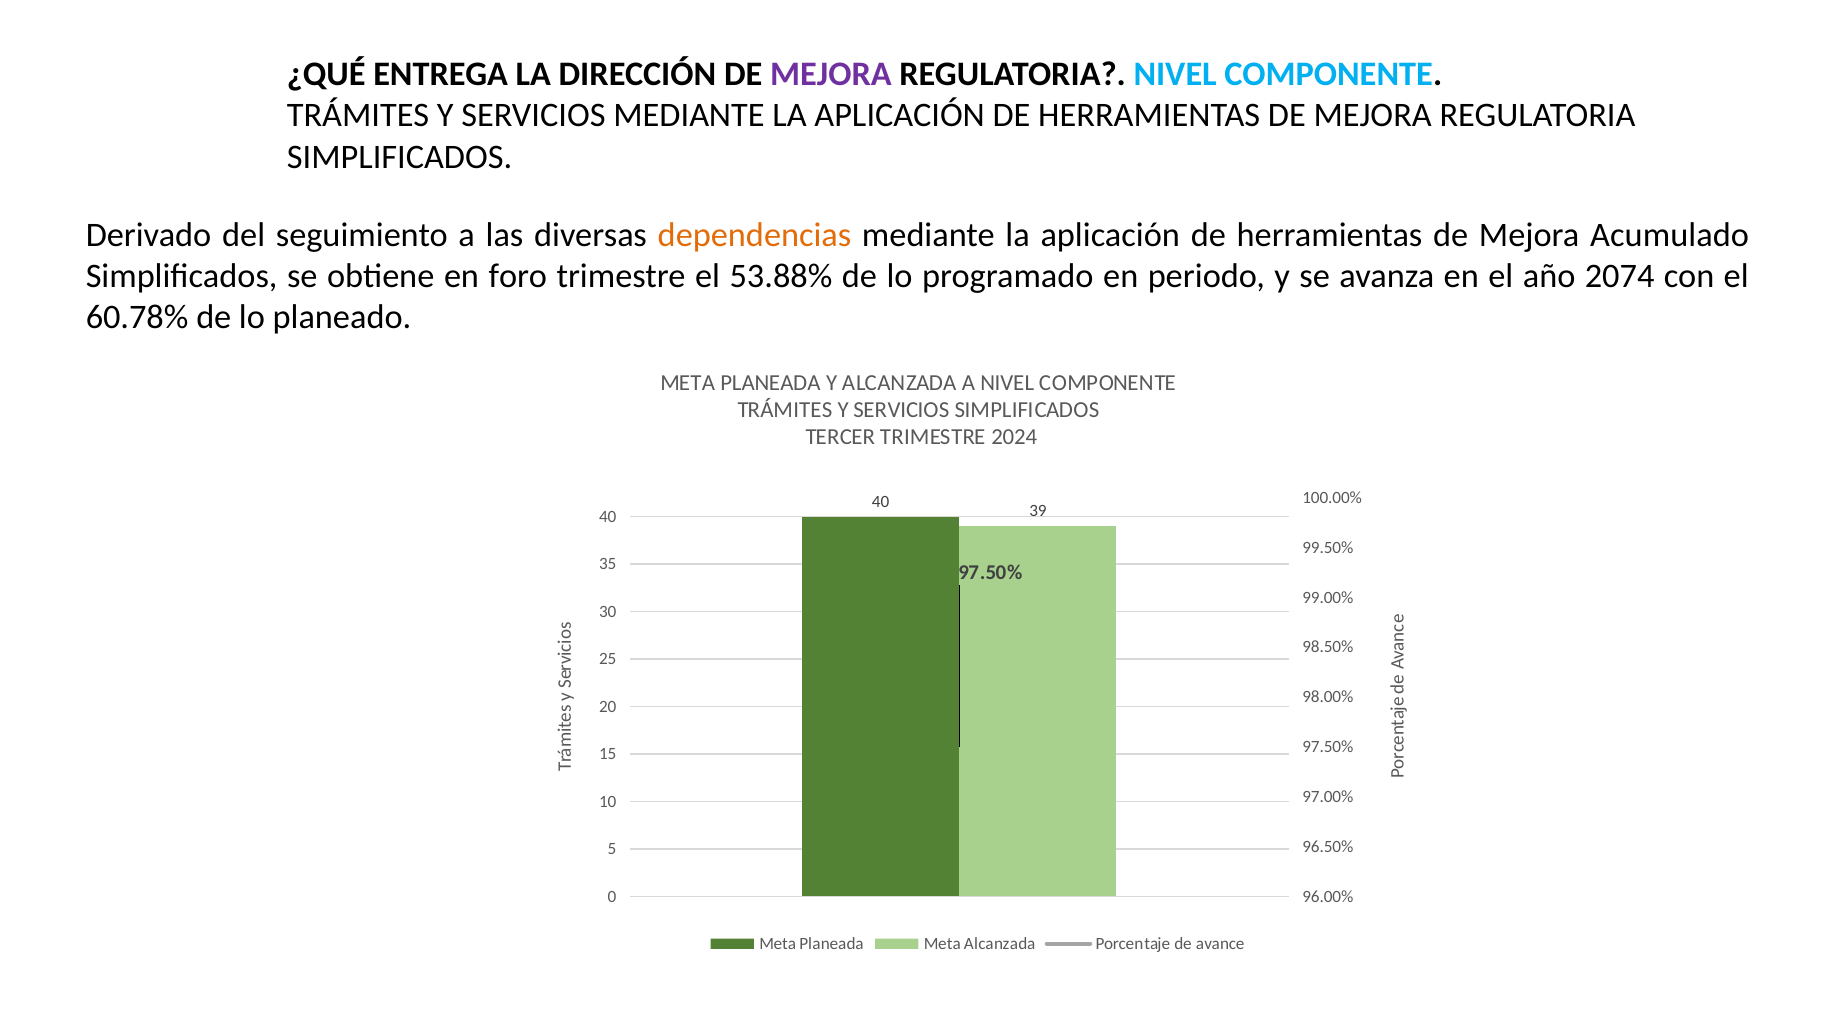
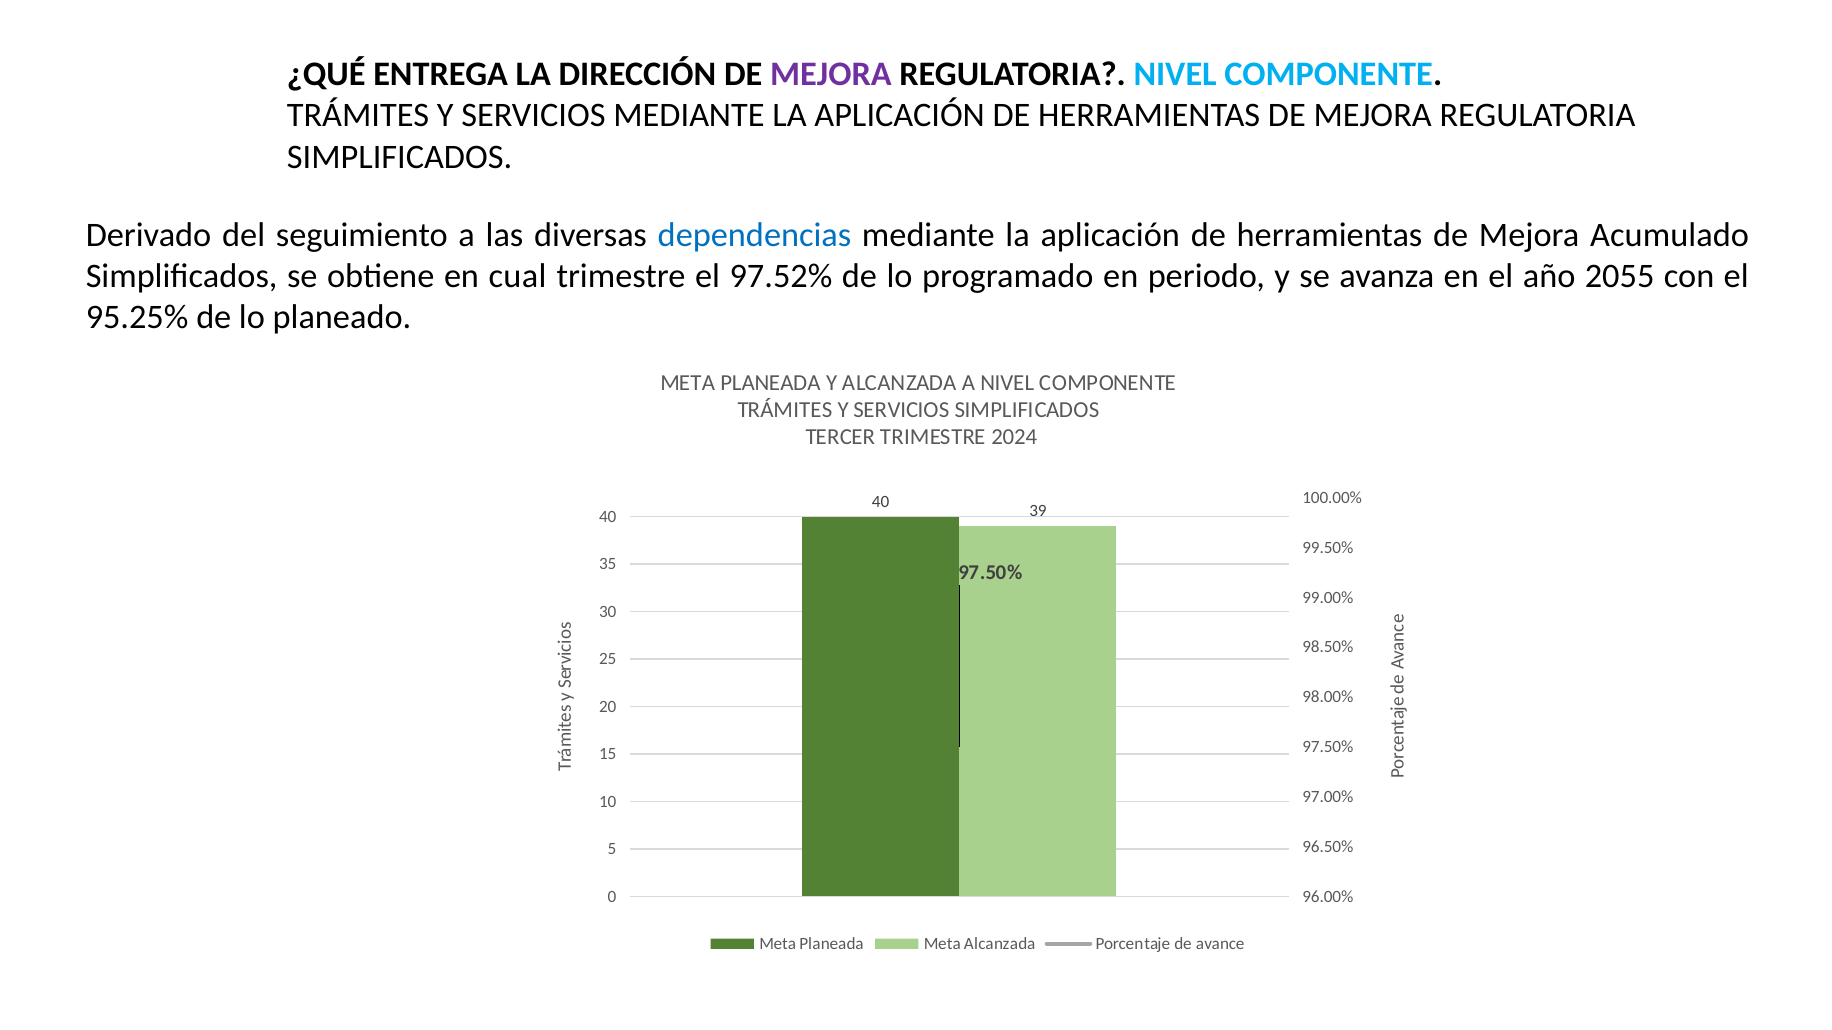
dependencias colour: orange -> blue
foro: foro -> cual
53.88%: 53.88% -> 97.52%
2074: 2074 -> 2055
60.78%: 60.78% -> 95.25%
